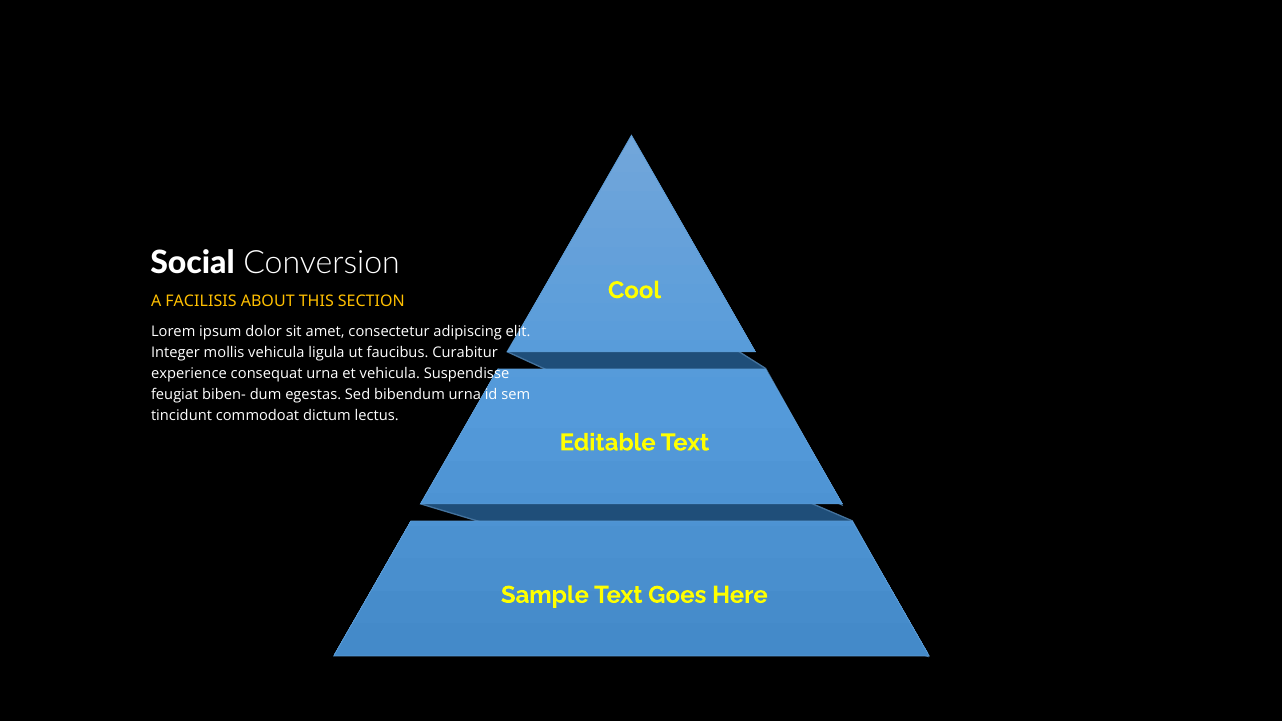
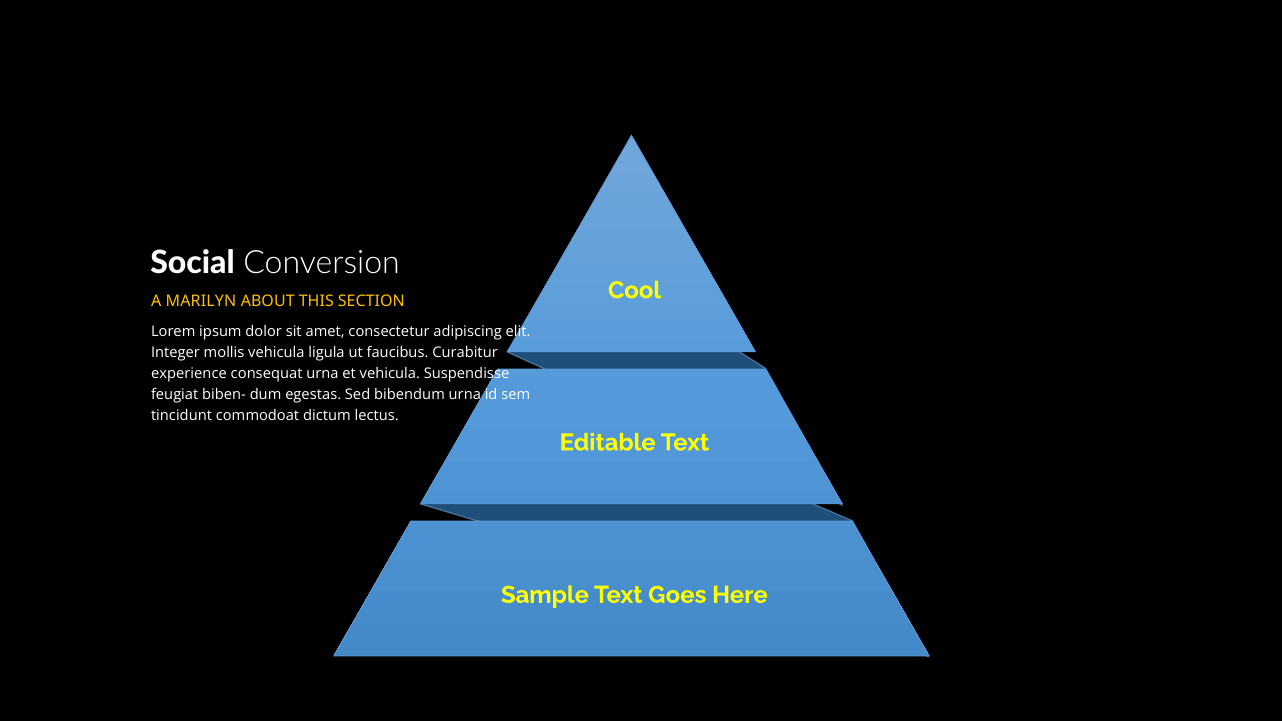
FACILISIS: FACILISIS -> MARILYN
